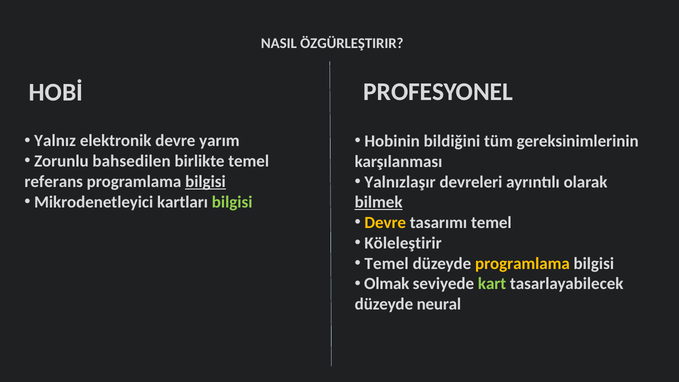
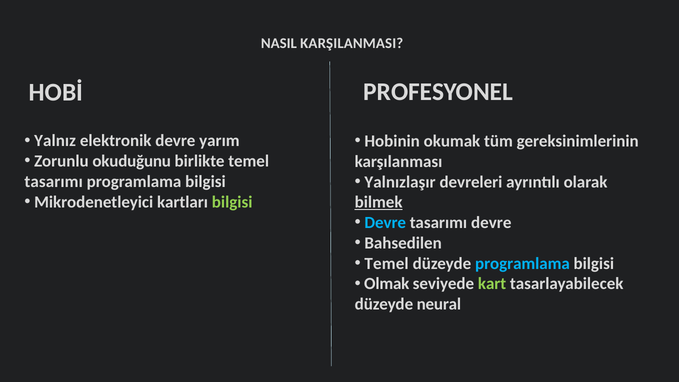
ÖZGÜRLEŞTIRIR: ÖZGÜRLEŞTIRIR -> KARŞILANMASI
bildiğini: bildiğini -> okumak
bahsedilen: bahsedilen -> okuduğunu
referans at (54, 182): referans -> tasarımı
bilgisi at (205, 182) underline: present -> none
Devre at (385, 223) colour: yellow -> light blue
tasarımı temel: temel -> devre
Köleleştirir: Köleleştirir -> Bahsedilen
programlama at (522, 263) colour: yellow -> light blue
